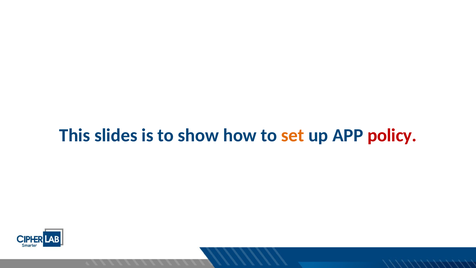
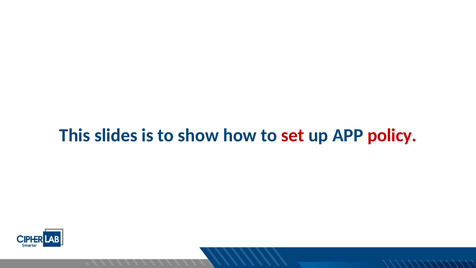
set colour: orange -> red
